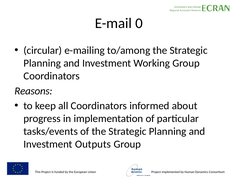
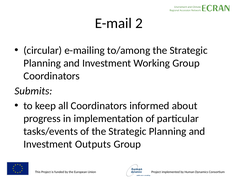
0: 0 -> 2
Reasons: Reasons -> Submits
